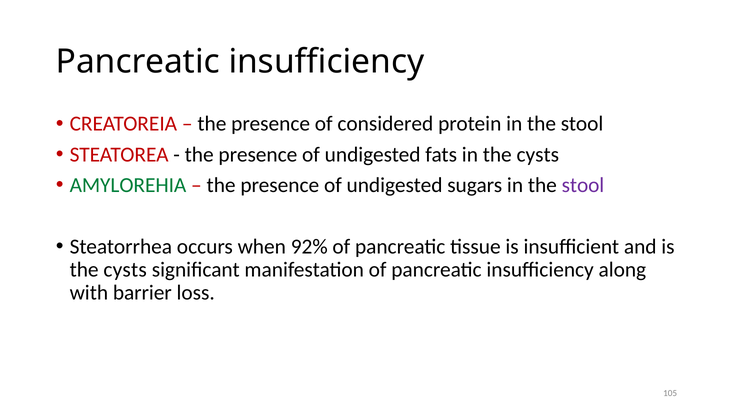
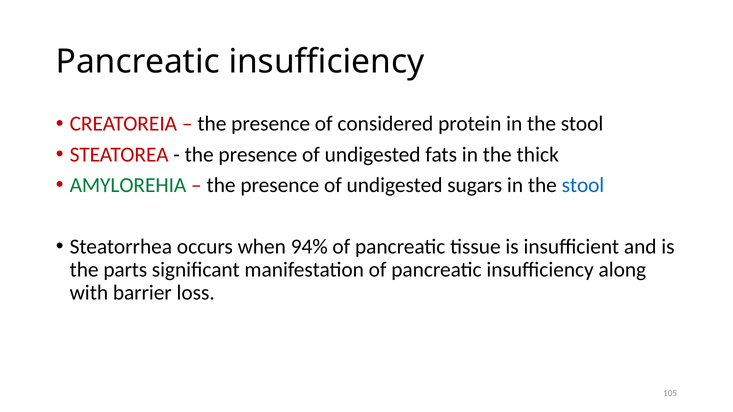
in the cysts: cysts -> thick
stool at (583, 185) colour: purple -> blue
92%: 92% -> 94%
cysts at (125, 270): cysts -> parts
